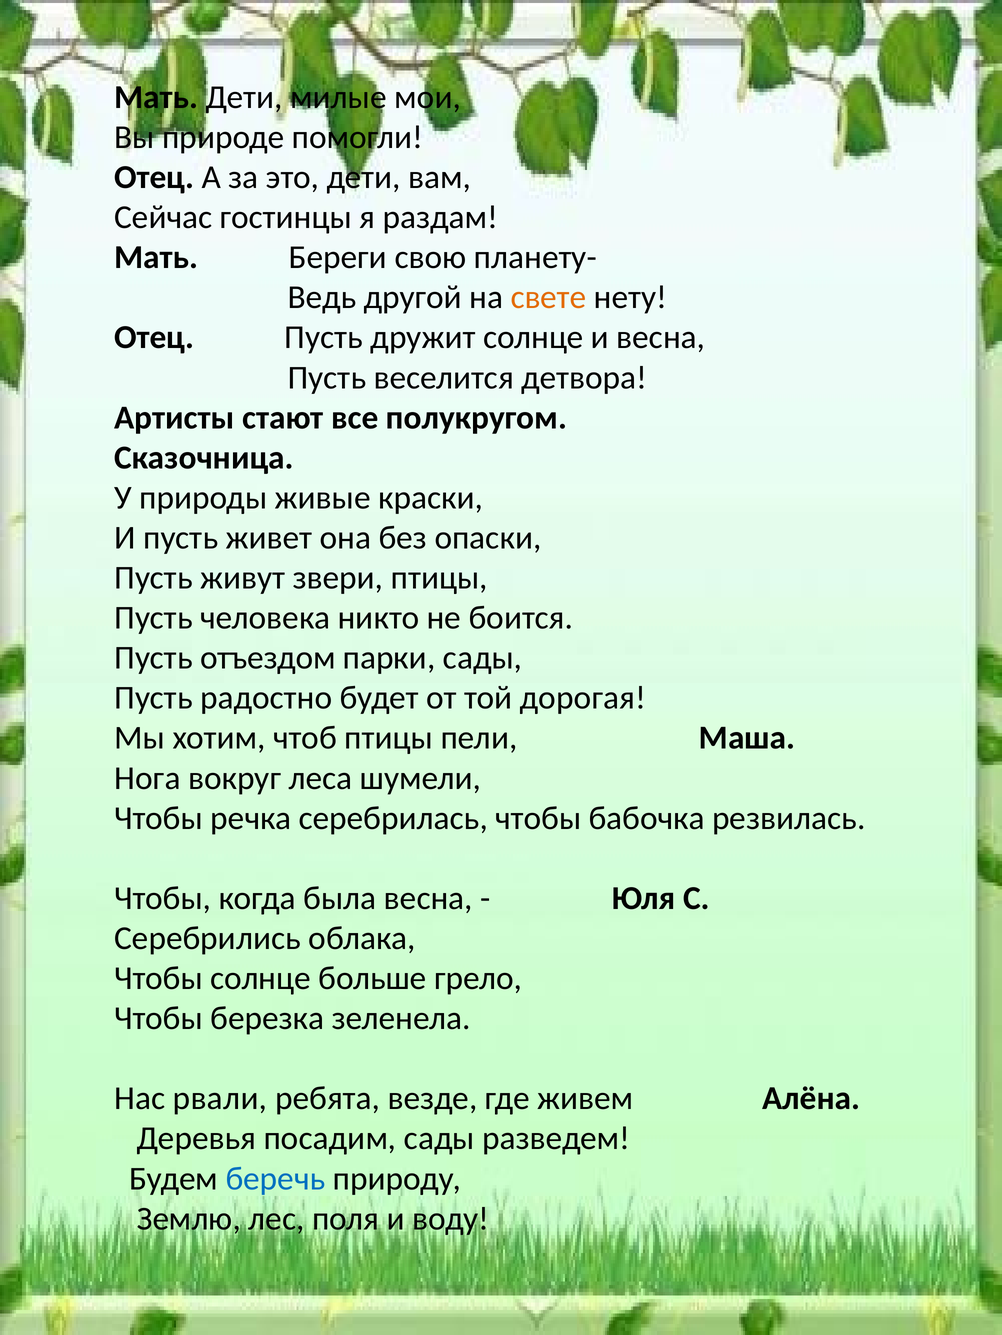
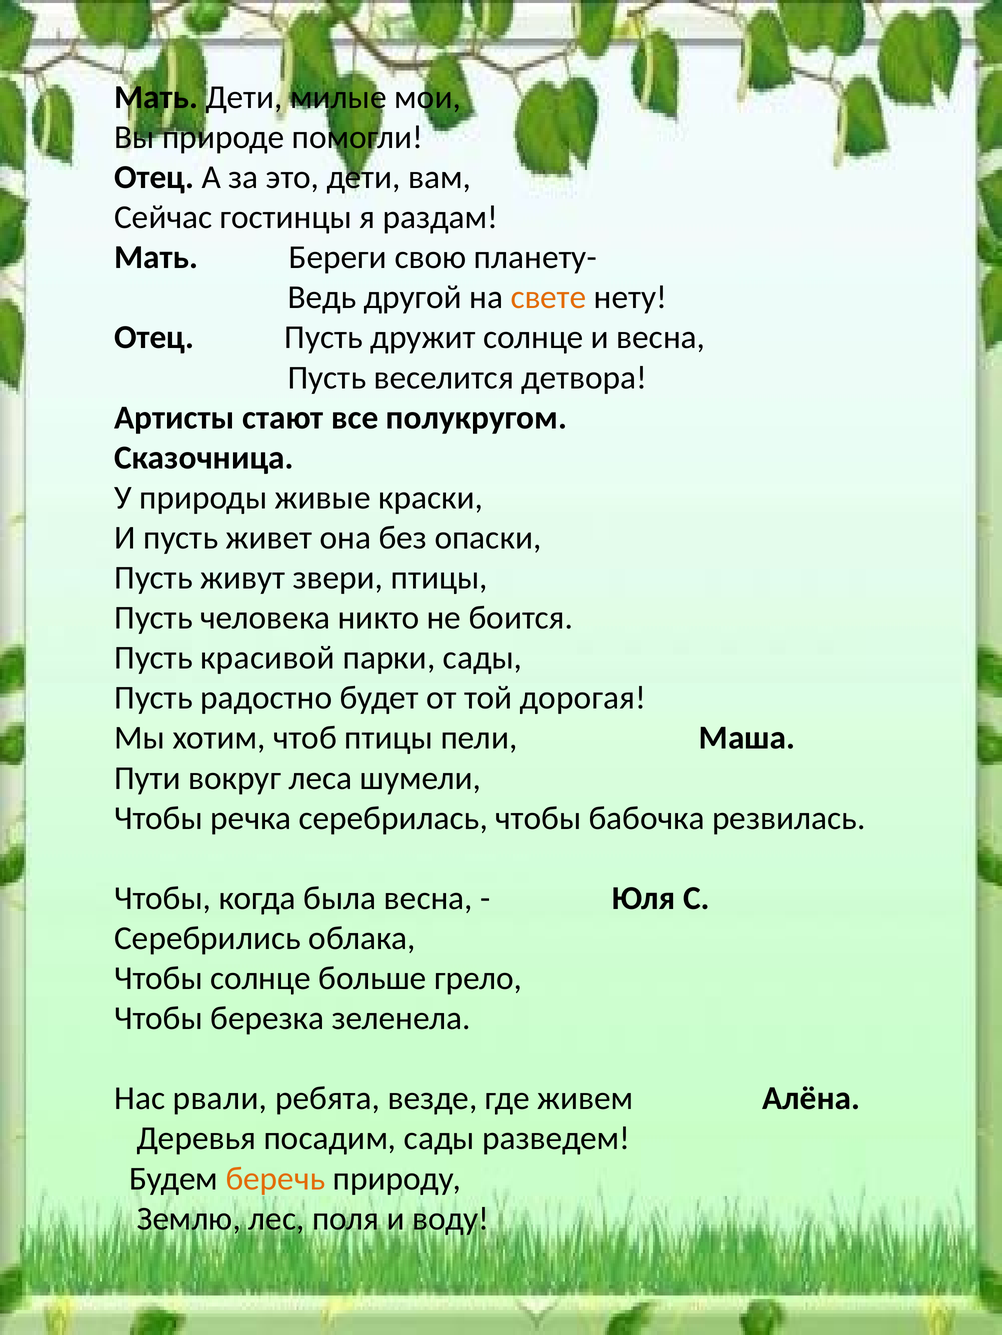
отъездом: отъездом -> красивой
Нога: Нога -> Пути
беречь colour: blue -> orange
